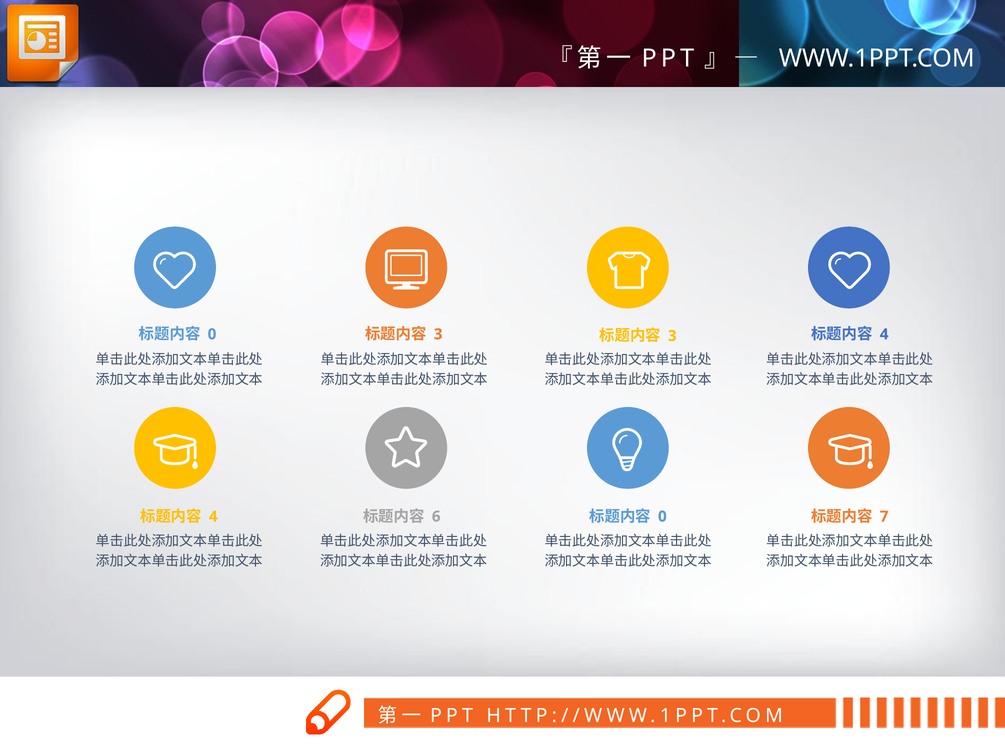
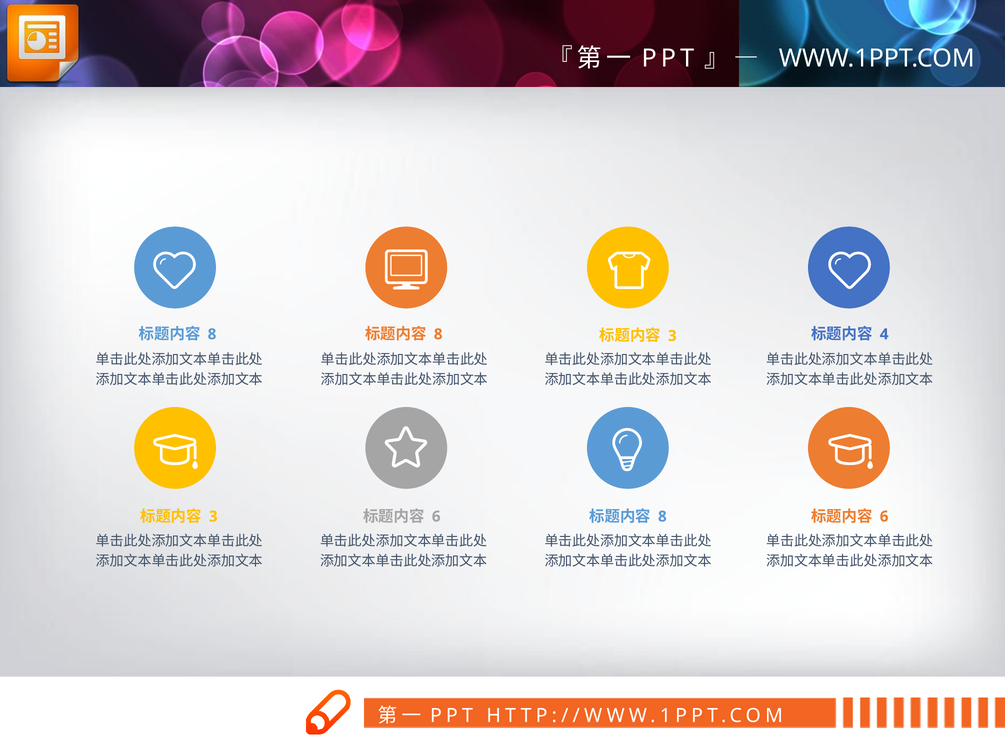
0 at (212, 334): 0 -> 8
3 at (438, 334): 3 -> 8
4 at (213, 516): 4 -> 3
0 at (662, 516): 0 -> 8
7 at (884, 516): 7 -> 6
